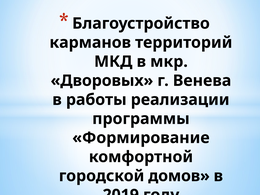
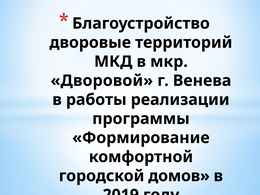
карманов: карманов -> дворовые
Дворовых: Дворовых -> Дворовой
